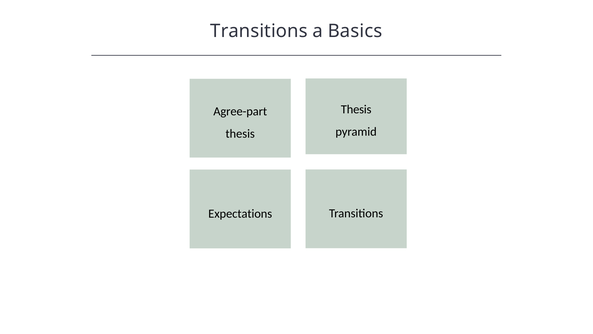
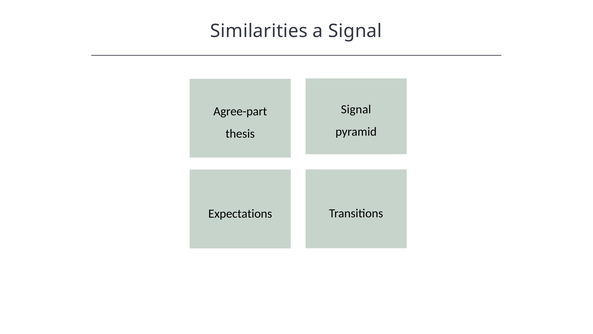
Transitions at (259, 31): Transitions -> Similarities
a Basics: Basics -> Signal
Thesis at (356, 109): Thesis -> Signal
